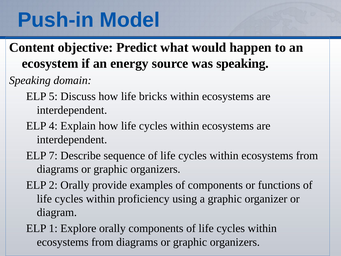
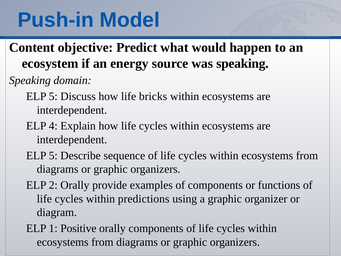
7 at (53, 155): 7 -> 5
proficiency: proficiency -> predictions
Explore: Explore -> Positive
